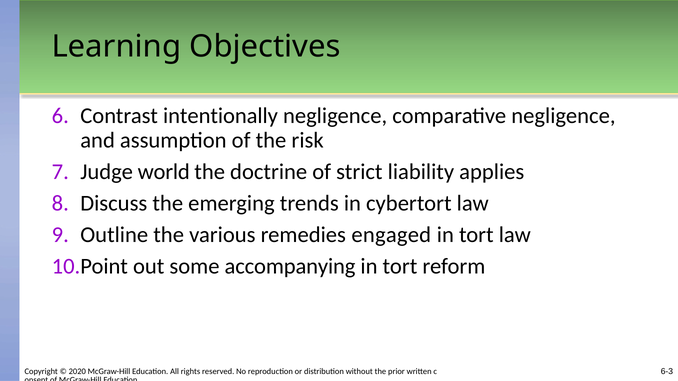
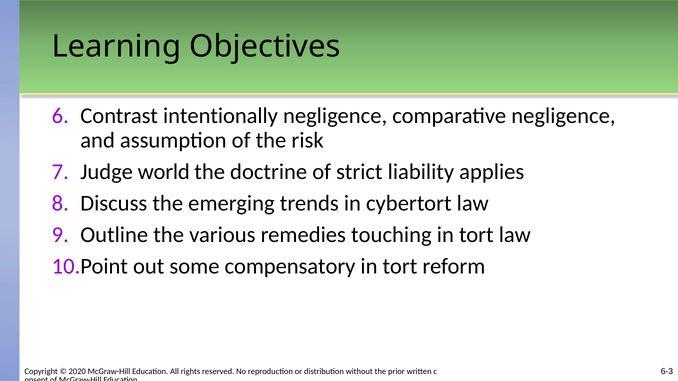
engaged: engaged -> touching
accompanying: accompanying -> compensatory
